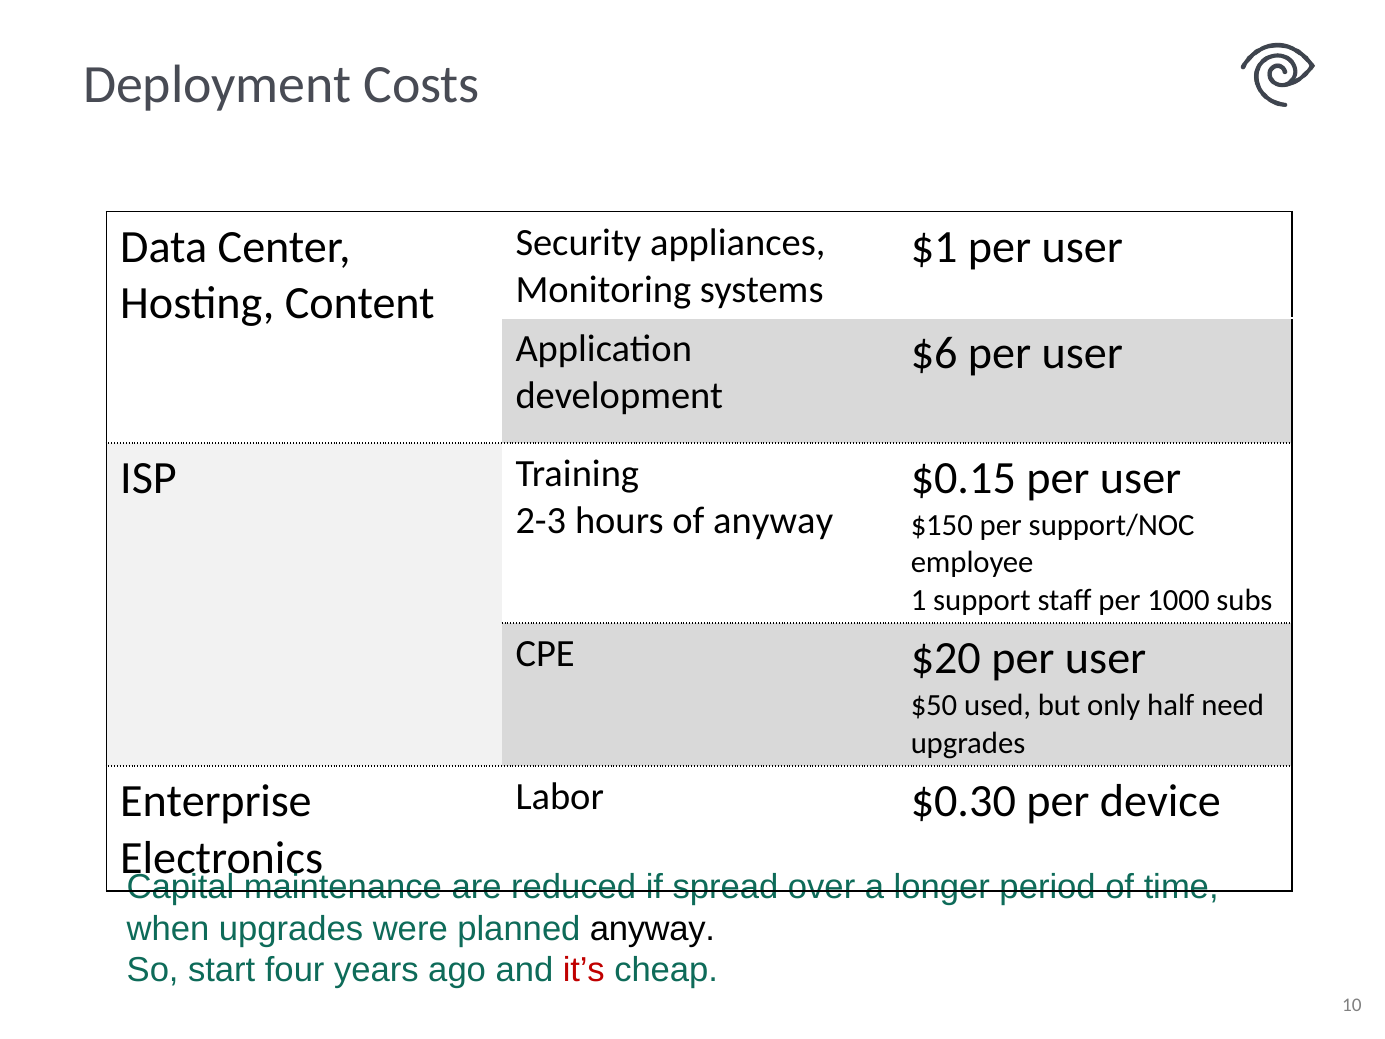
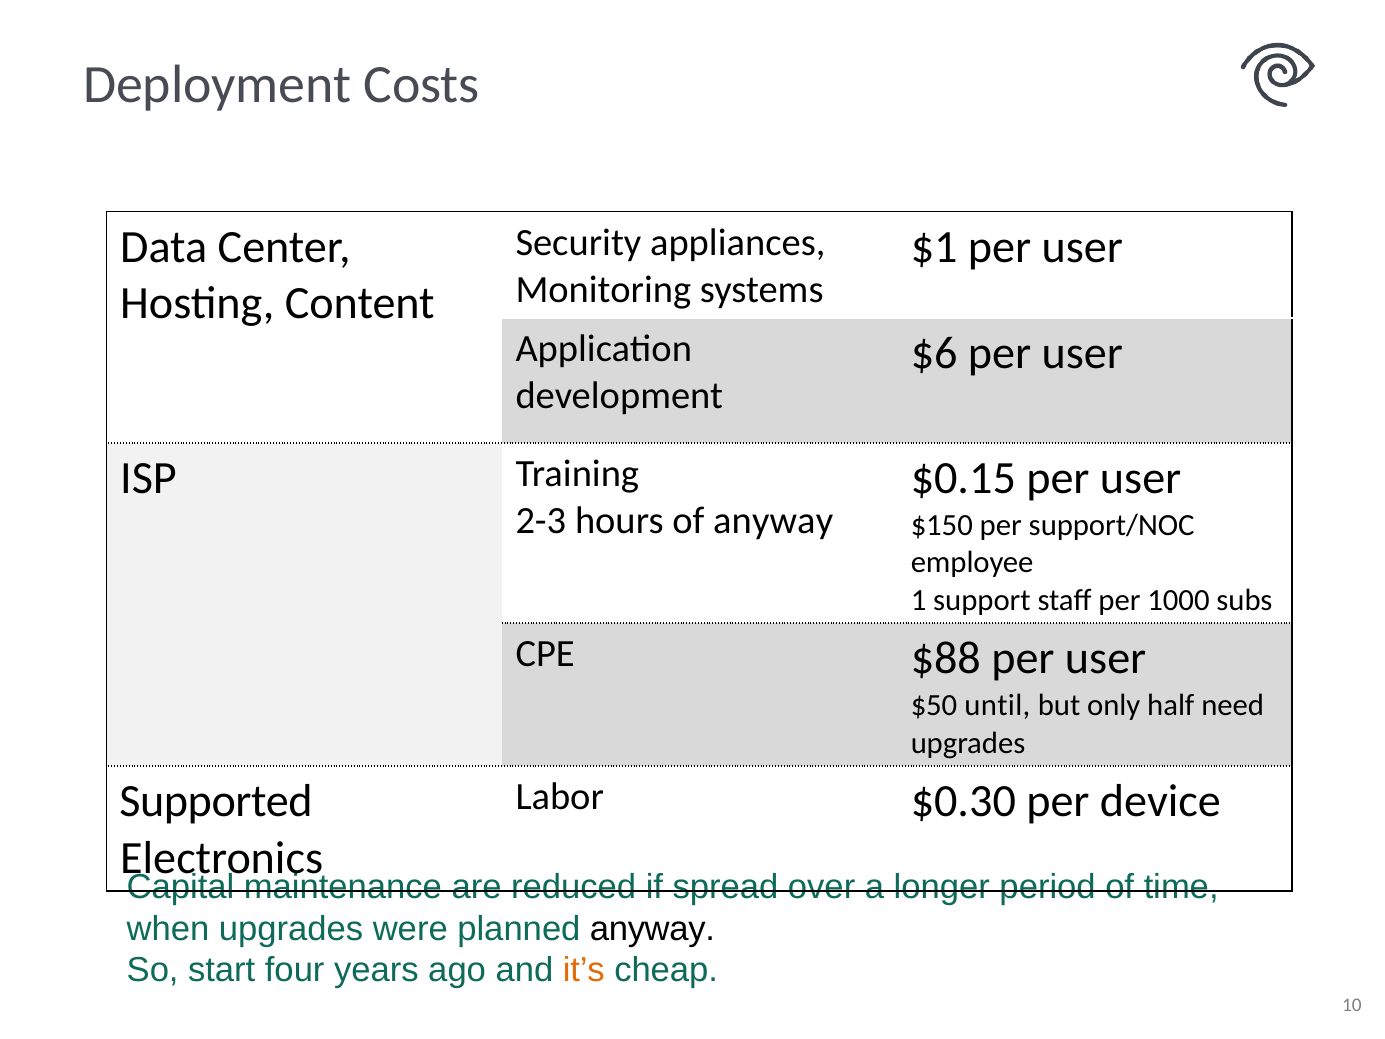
$20: $20 -> $88
used: used -> until
Enterprise: Enterprise -> Supported
it’s colour: red -> orange
